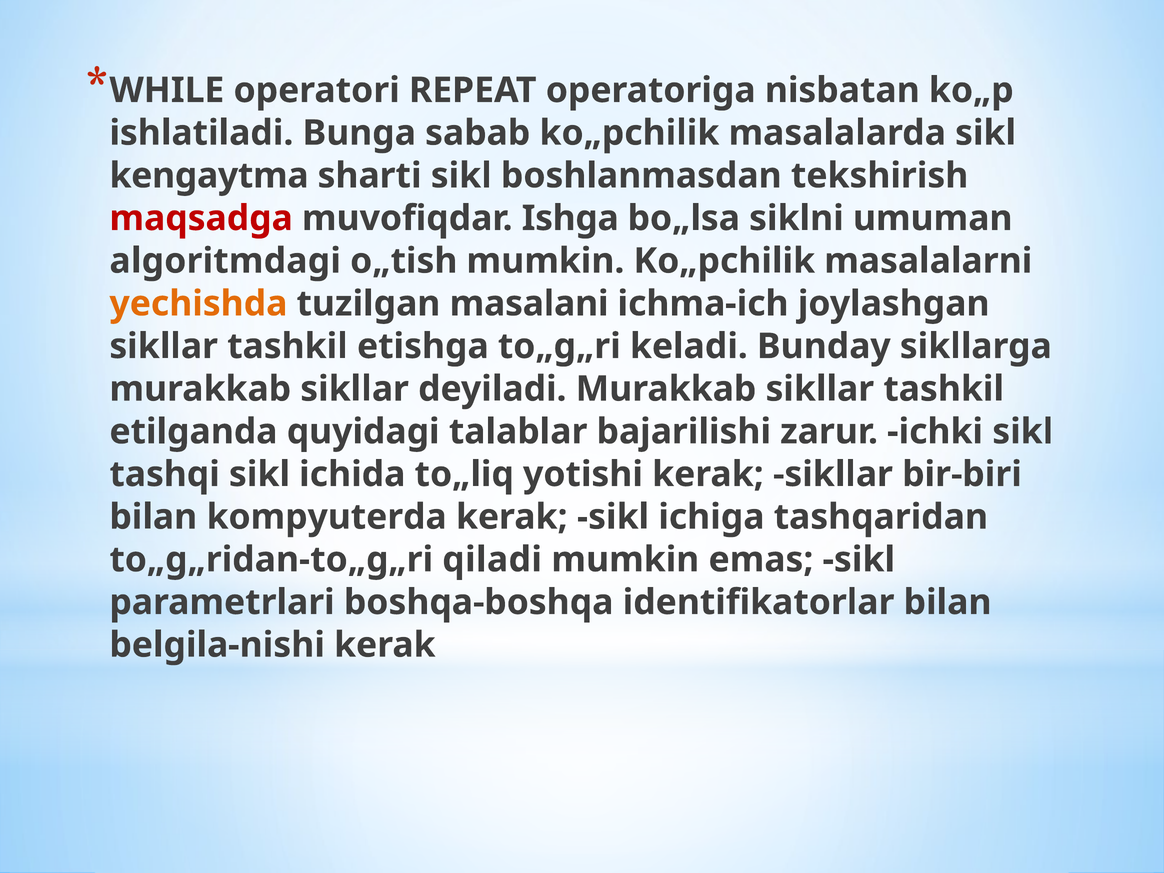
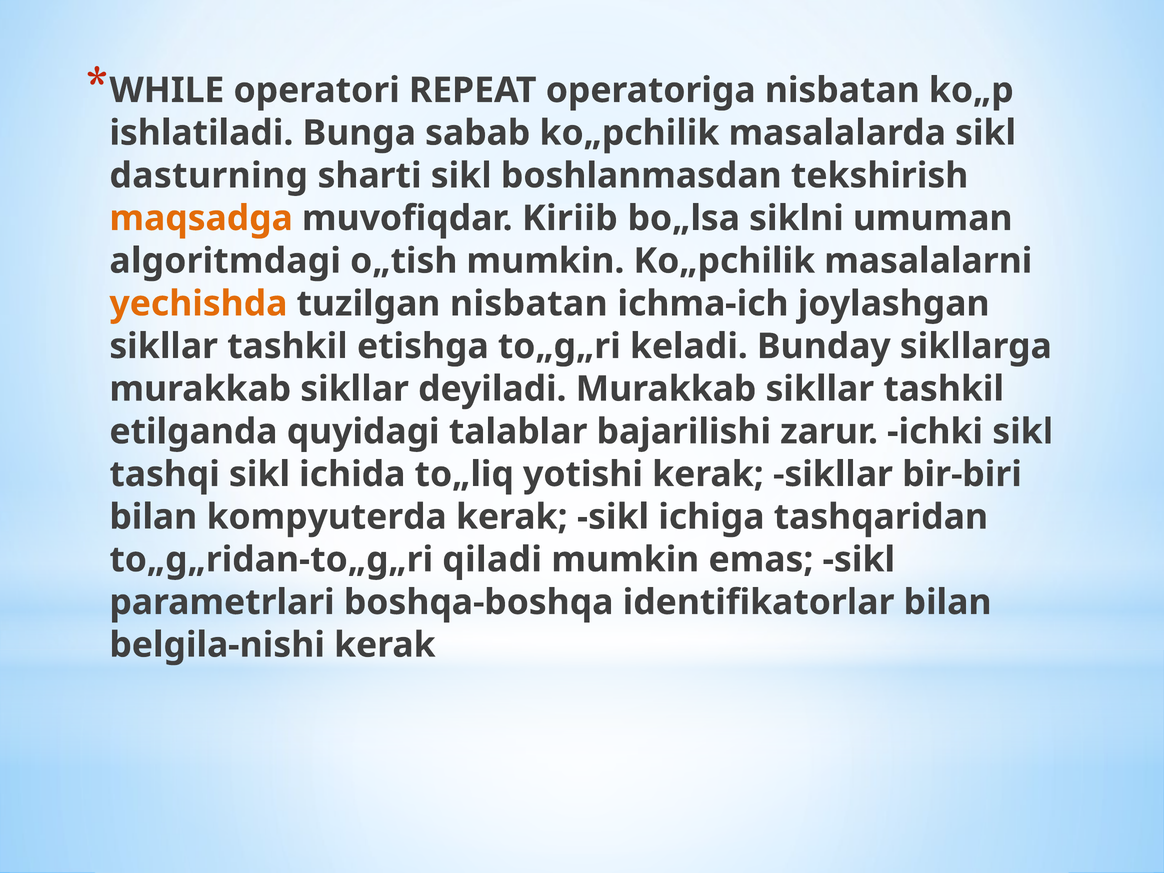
kengaytma: kengaytma -> dasturning
maqsadga colour: red -> orange
Ishga: Ishga -> Kiriib
tuzilgan masalani: masalani -> nisbatan
